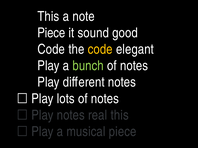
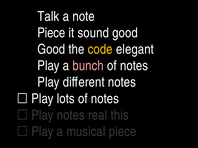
This at (48, 16): This -> Talk
Code at (51, 49): Code -> Good
bunch colour: light green -> pink
